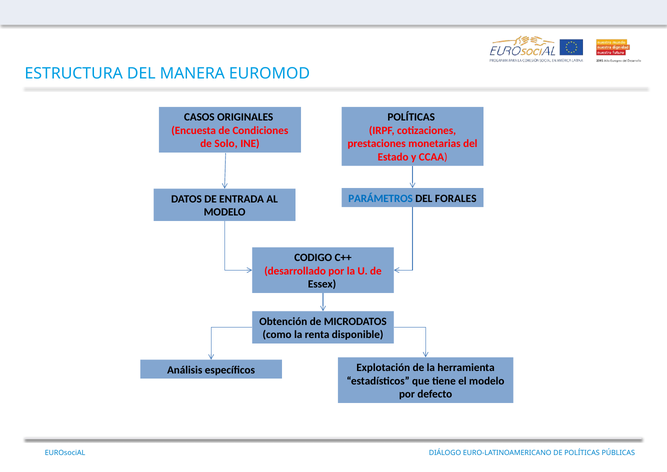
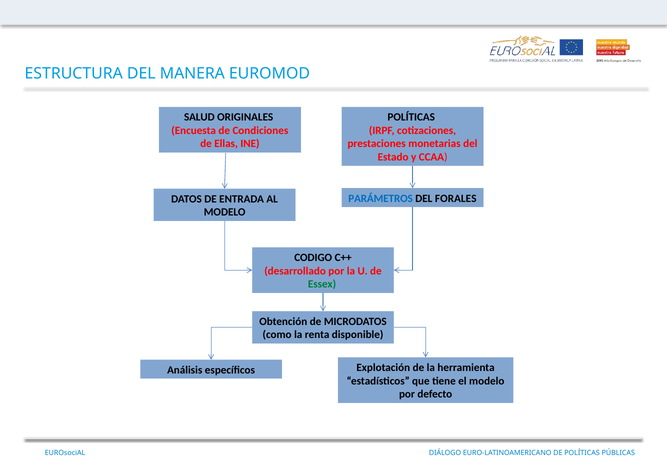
CASOS: CASOS -> SALUD
Solo: Solo -> Ellas
Essex colour: black -> green
